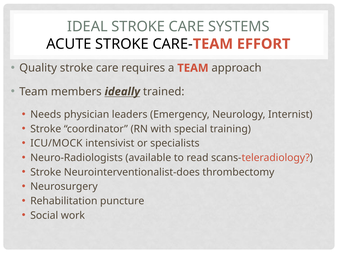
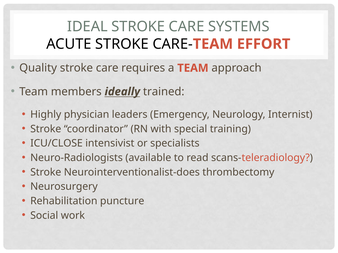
Needs: Needs -> Highly
ICU/MOCK: ICU/MOCK -> ICU/CLOSE
